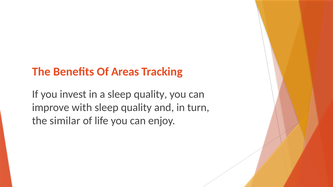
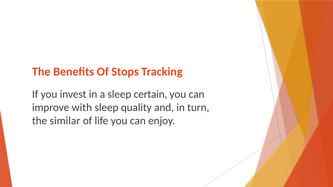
Areas: Areas -> Stops
a sleep quality: quality -> certain
